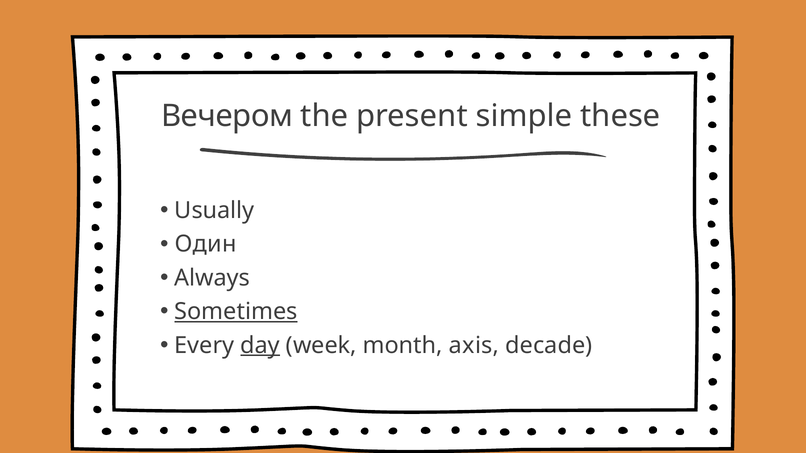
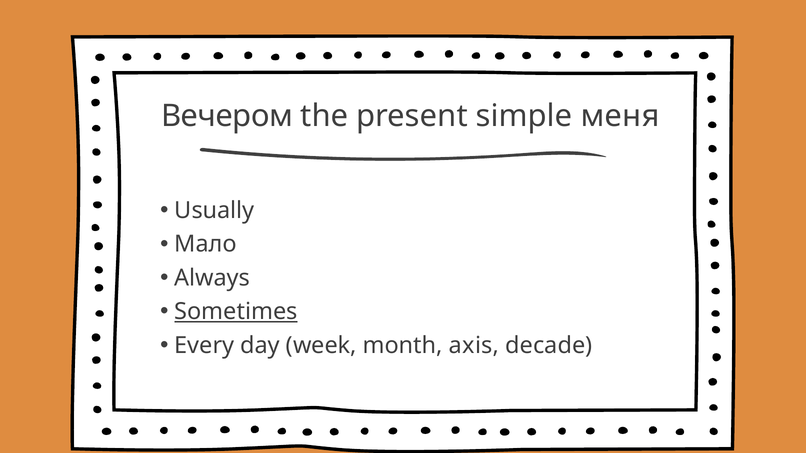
these: these -> меня
Один: Один -> Мало
day underline: present -> none
